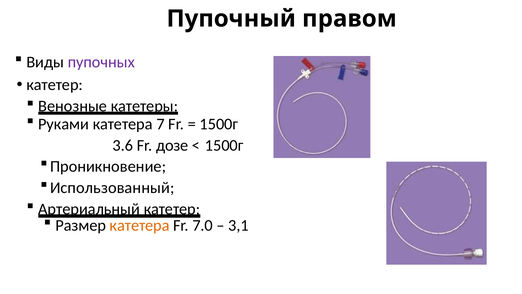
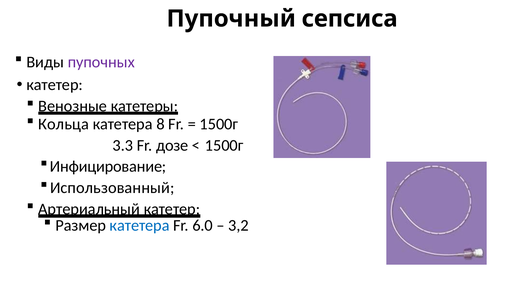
правом: правом -> сепсиса
Руками: Руками -> Кольца
7: 7 -> 8
3.6: 3.6 -> 3.3
Проникновение: Проникновение -> Инфицирование
катетерa at (140, 225) colour: orange -> blue
7.0: 7.0 -> 6.0
3,1: 3,1 -> 3,2
